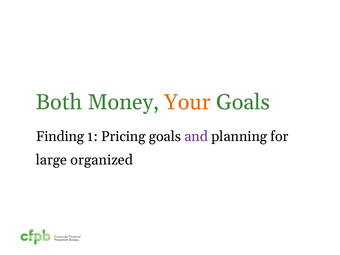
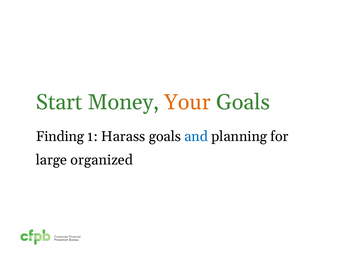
Both: Both -> Start
Pricing: Pricing -> Harass
and colour: purple -> blue
